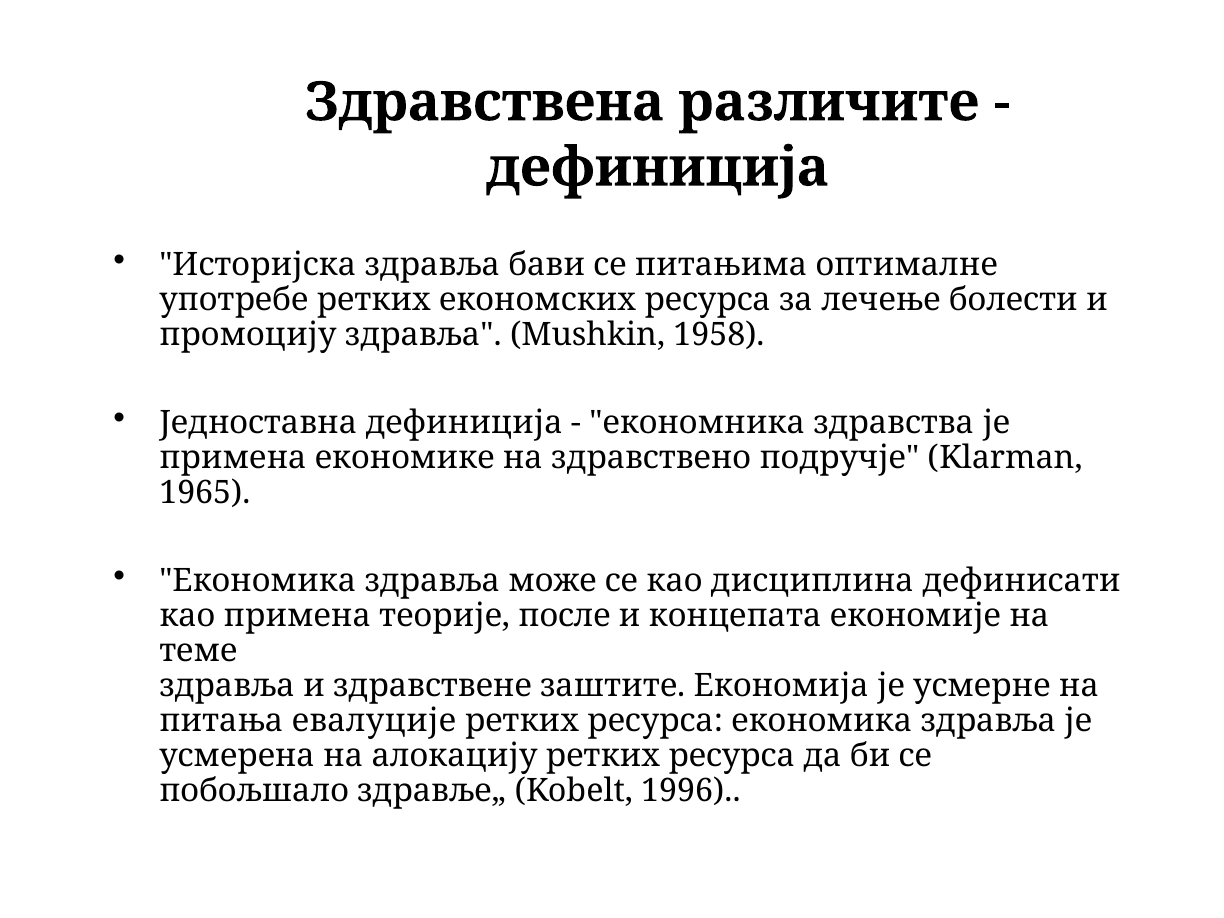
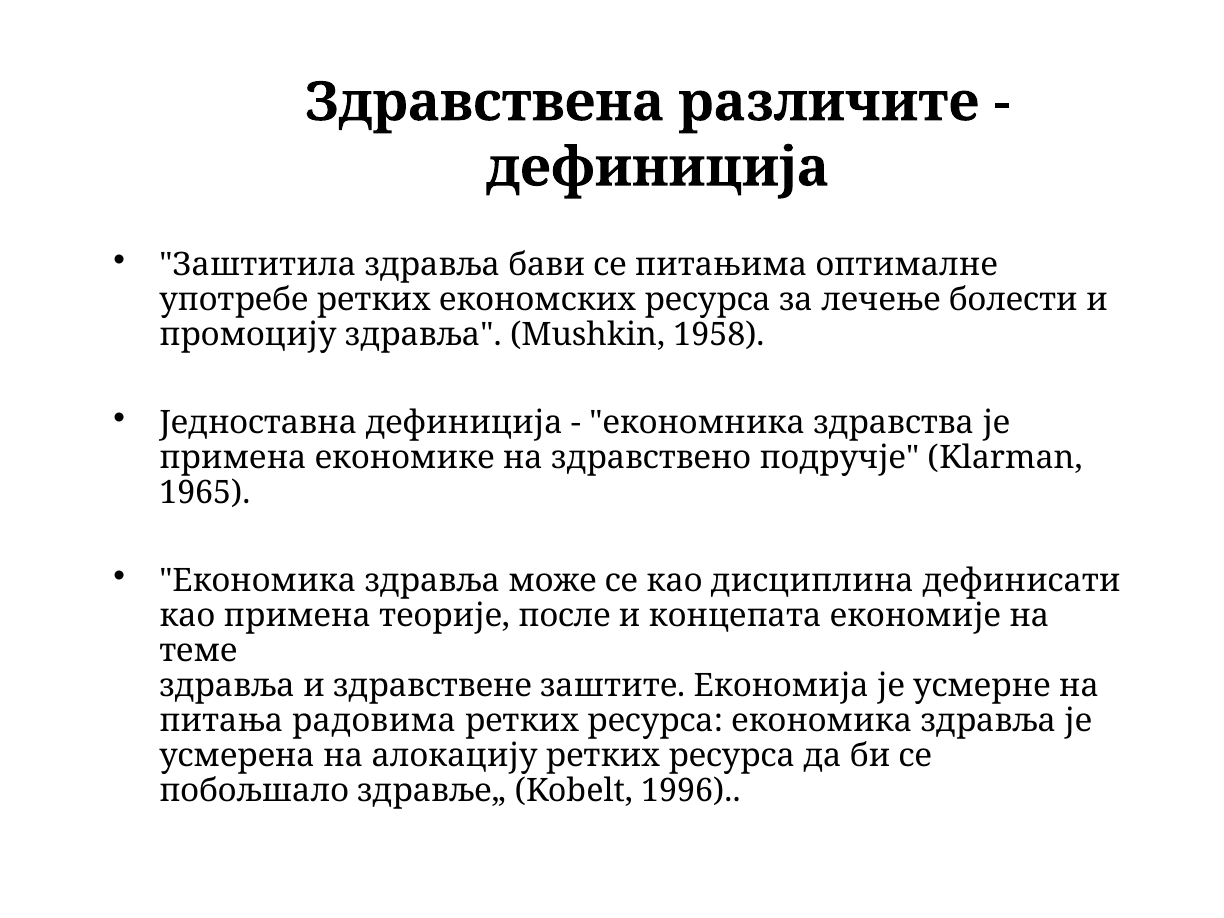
Историјска: Историјска -> Заштитила
евалуције: евалуције -> радовима
